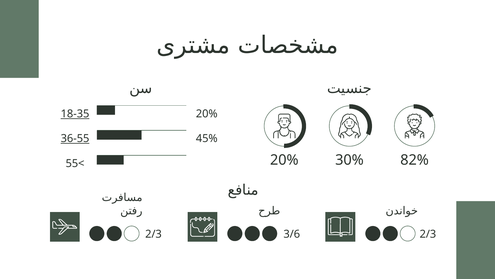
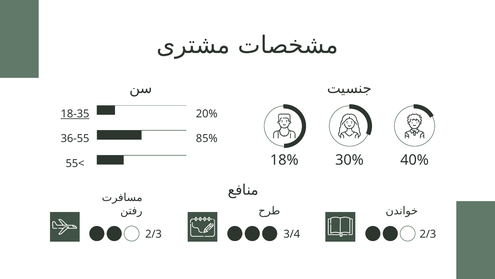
36-55 underline: present -> none
45%: 45% -> 85%
20% at (284, 160): 20% -> 18%
82%: 82% -> 40%
3/6: 3/6 -> 3/4
